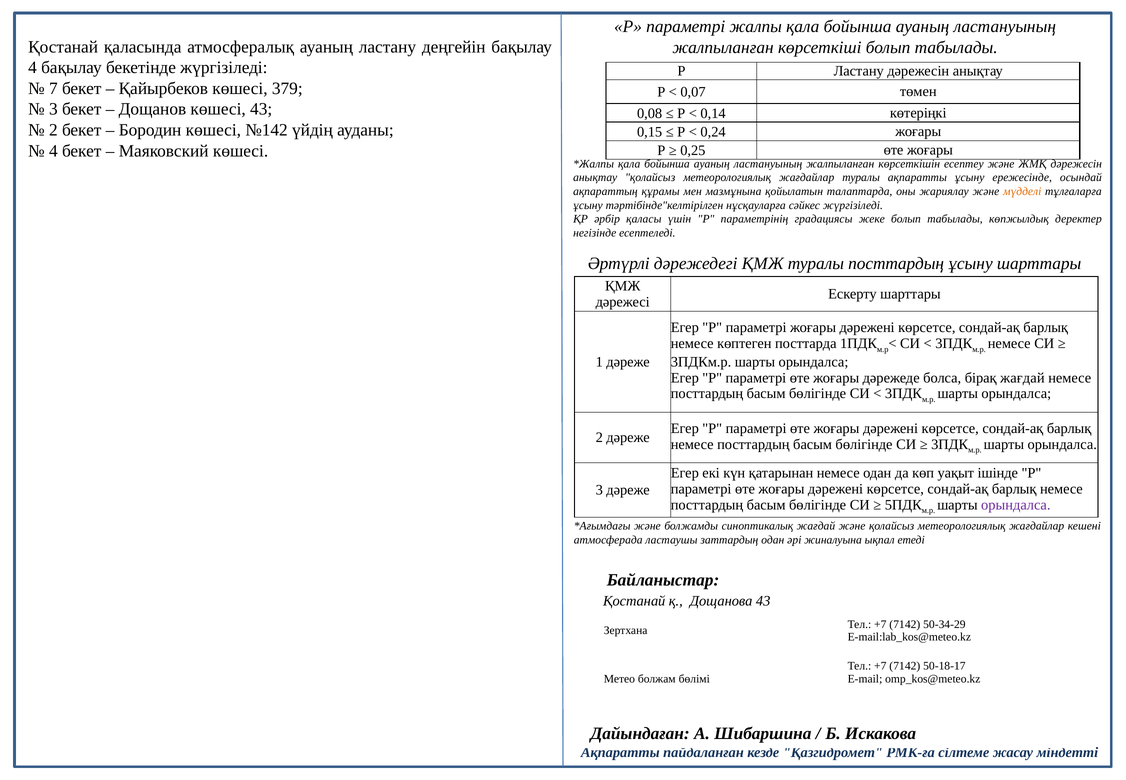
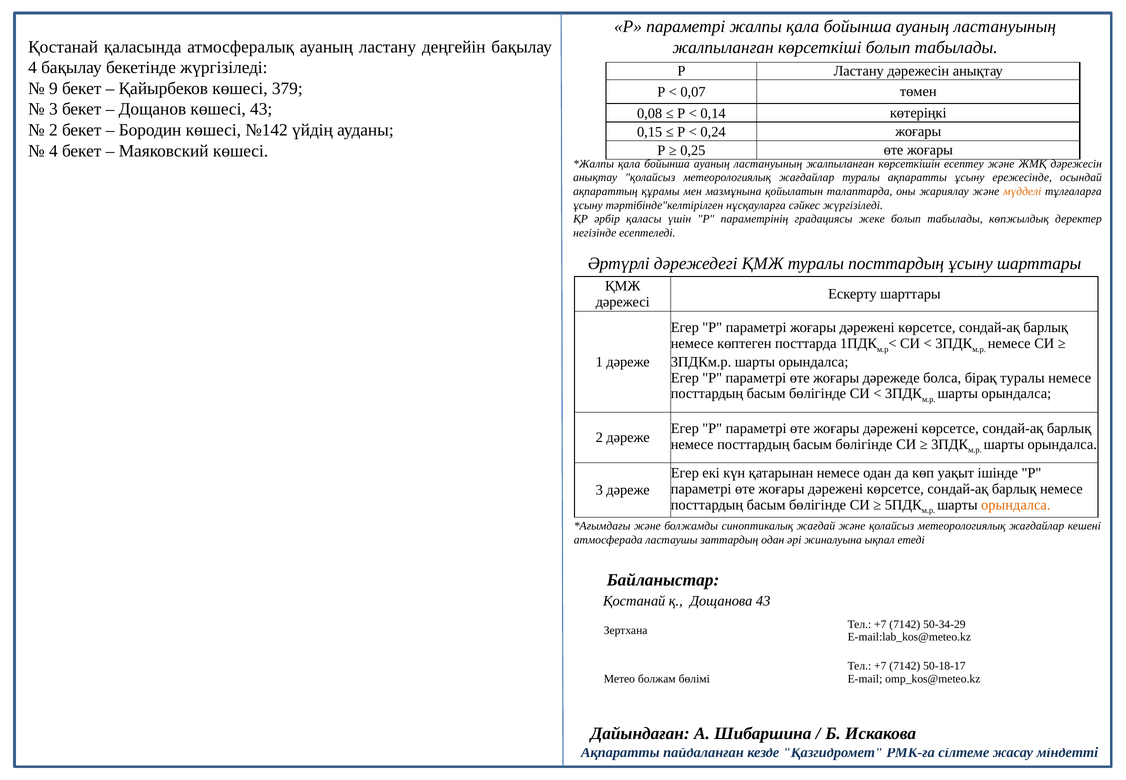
7: 7 -> 9
бірақ жағдай: жағдай -> туралы
орындалса at (1016, 505) colour: purple -> orange
